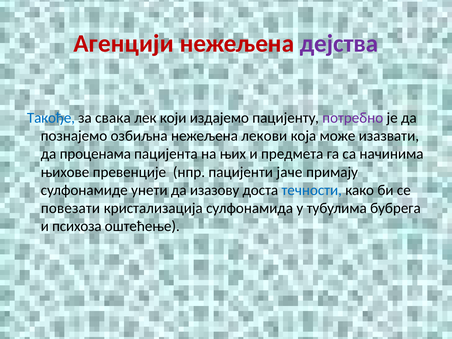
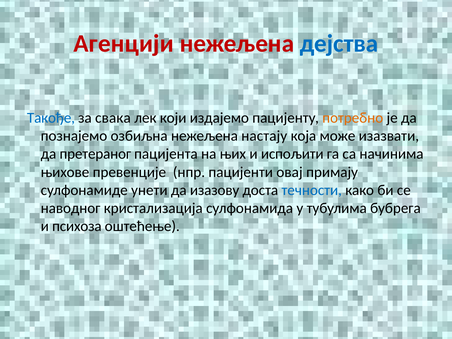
дејства colour: purple -> blue
потребно colour: purple -> orange
лекови: лекови -> настају
проценама: проценама -> претераног
предмета: предмета -> испољити
јаче: јаче -> овај
повезати: повезати -> наводног
